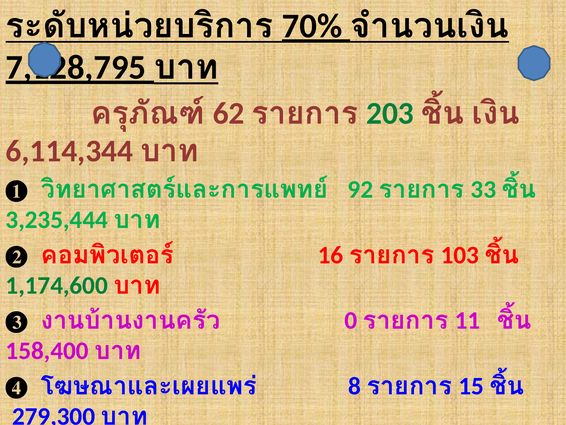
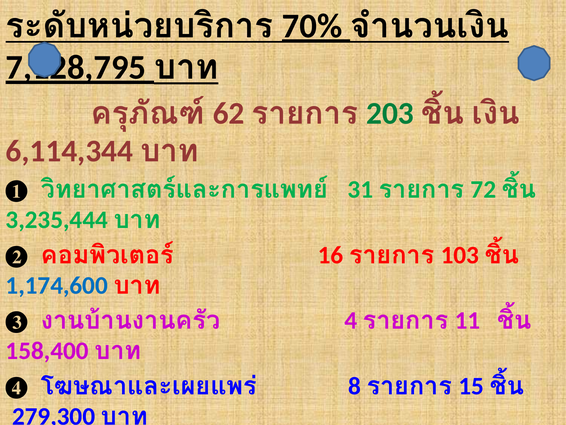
92: 92 -> 31
33: 33 -> 72
1,174,600 colour: green -> blue
0: 0 -> 4
